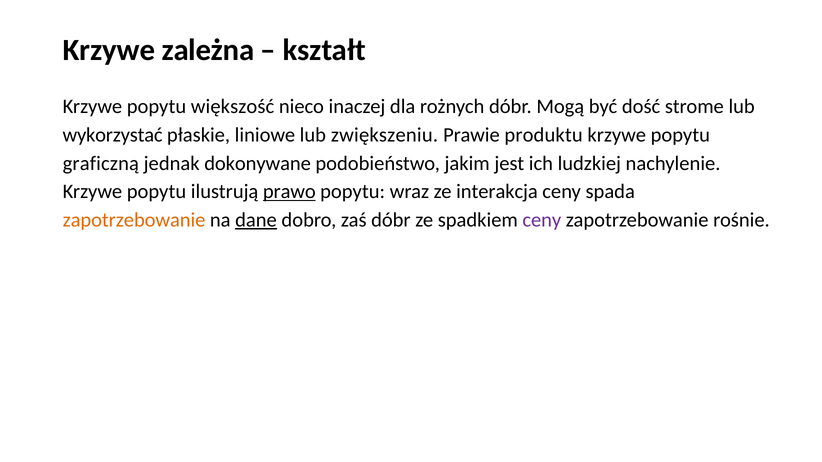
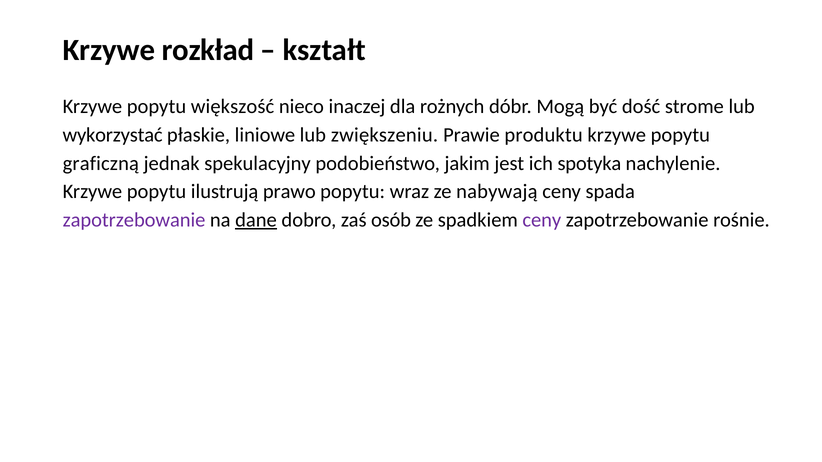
zależna: zależna -> rozkład
dokonywane: dokonywane -> spekulacyjny
ludzkiej: ludzkiej -> spotyka
prawo underline: present -> none
interakcja: interakcja -> nabywają
zapotrzebowanie at (134, 220) colour: orange -> purple
zaś dóbr: dóbr -> osób
